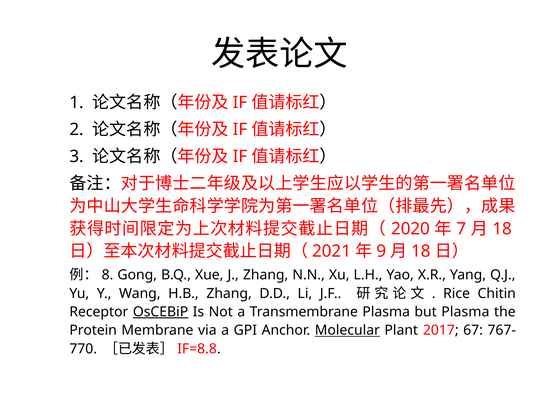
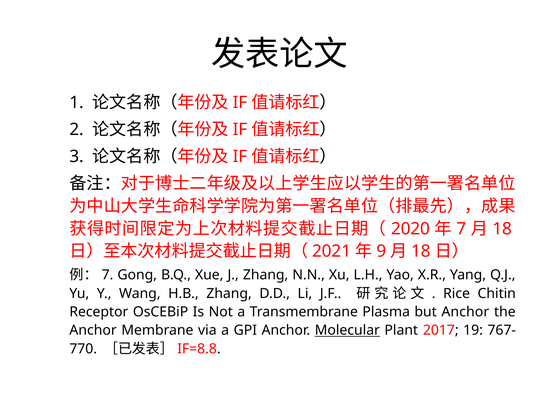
8 at (108, 275): 8 -> 7
OsCEBiP underline: present -> none
but Plasma: Plasma -> Anchor
Protein at (93, 331): Protein -> Anchor
67: 67 -> 19
